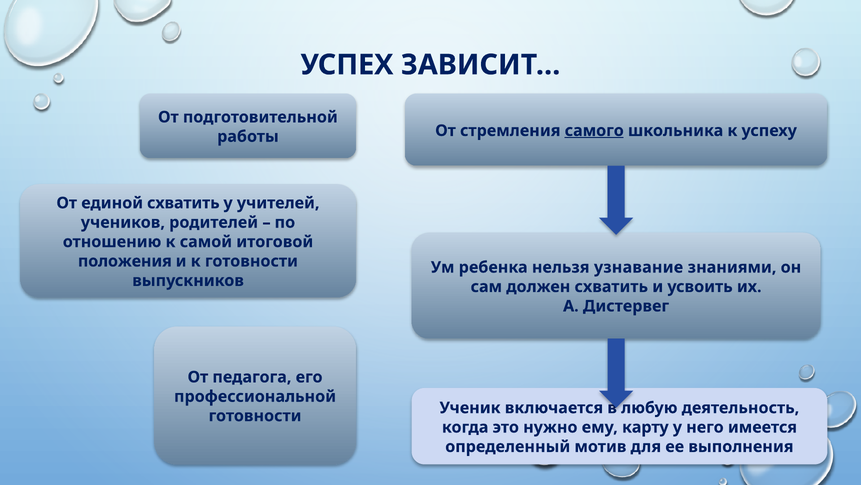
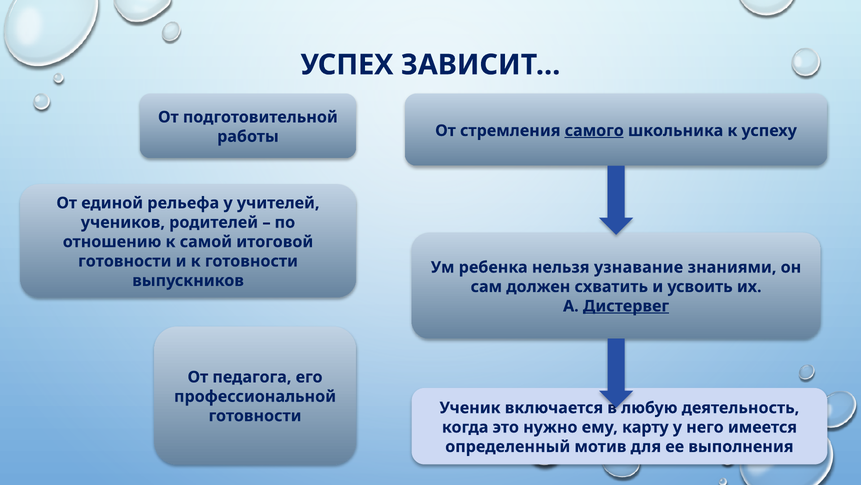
единой схватить: схватить -> рельефа
положения at (125, 261): положения -> готовности
Дистервег underline: none -> present
